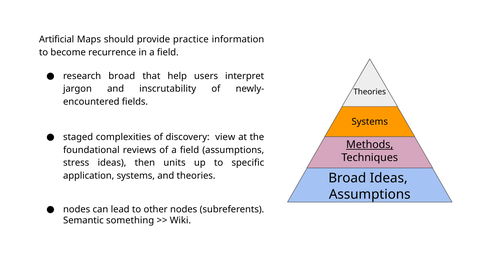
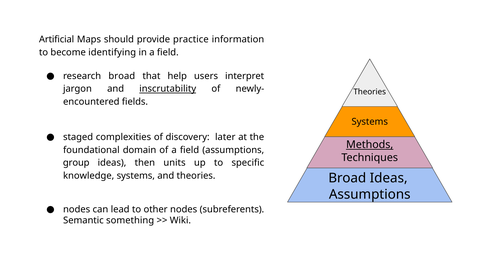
recurrence: recurrence -> identifying
inscrutability underline: none -> present
view: view -> later
reviews: reviews -> domain
stress: stress -> group
application: application -> knowledge
